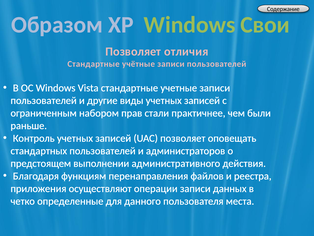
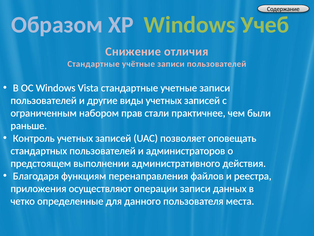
Свои: Свои -> Учеб
Позволяет at (133, 51): Позволяет -> Снижение
